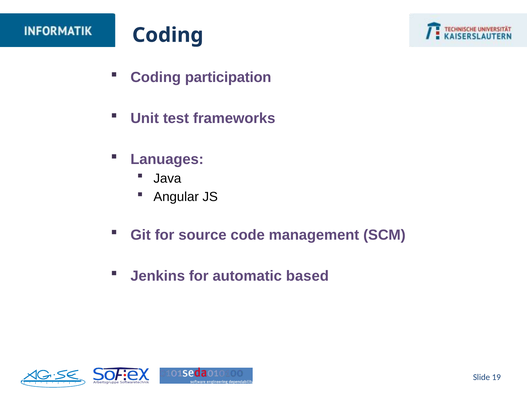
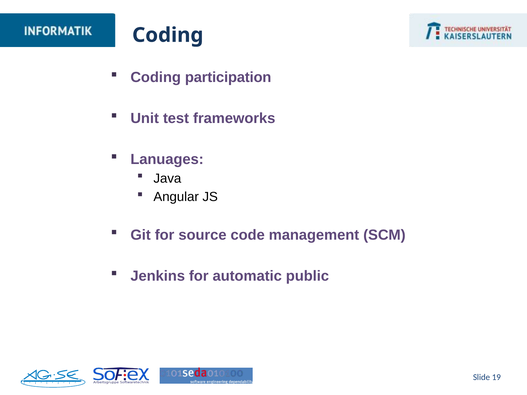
based: based -> public
